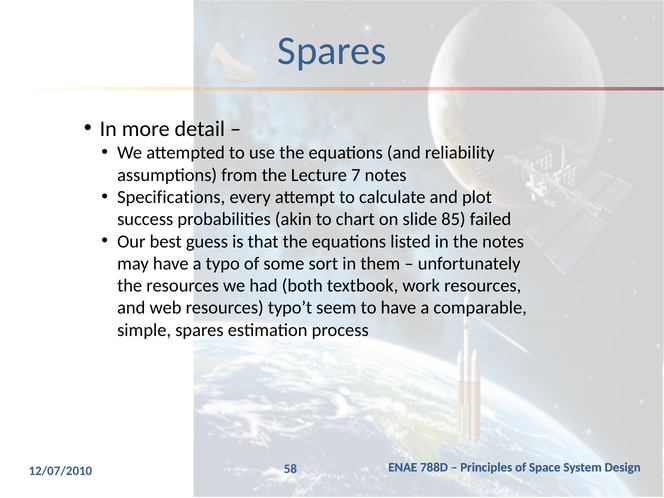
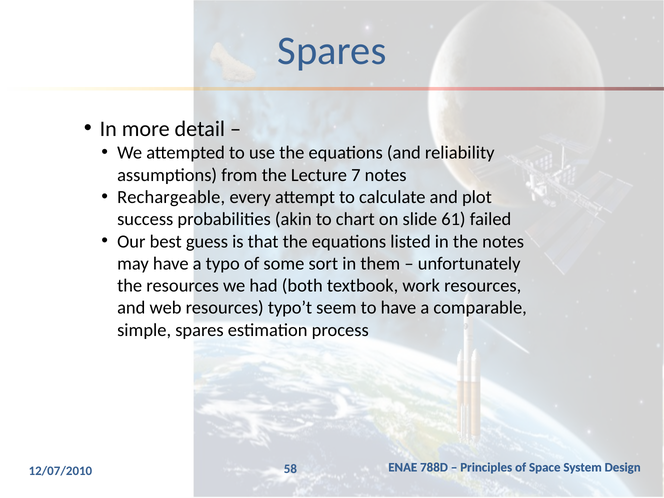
Specifications: Specifications -> Rechargeable
85: 85 -> 61
